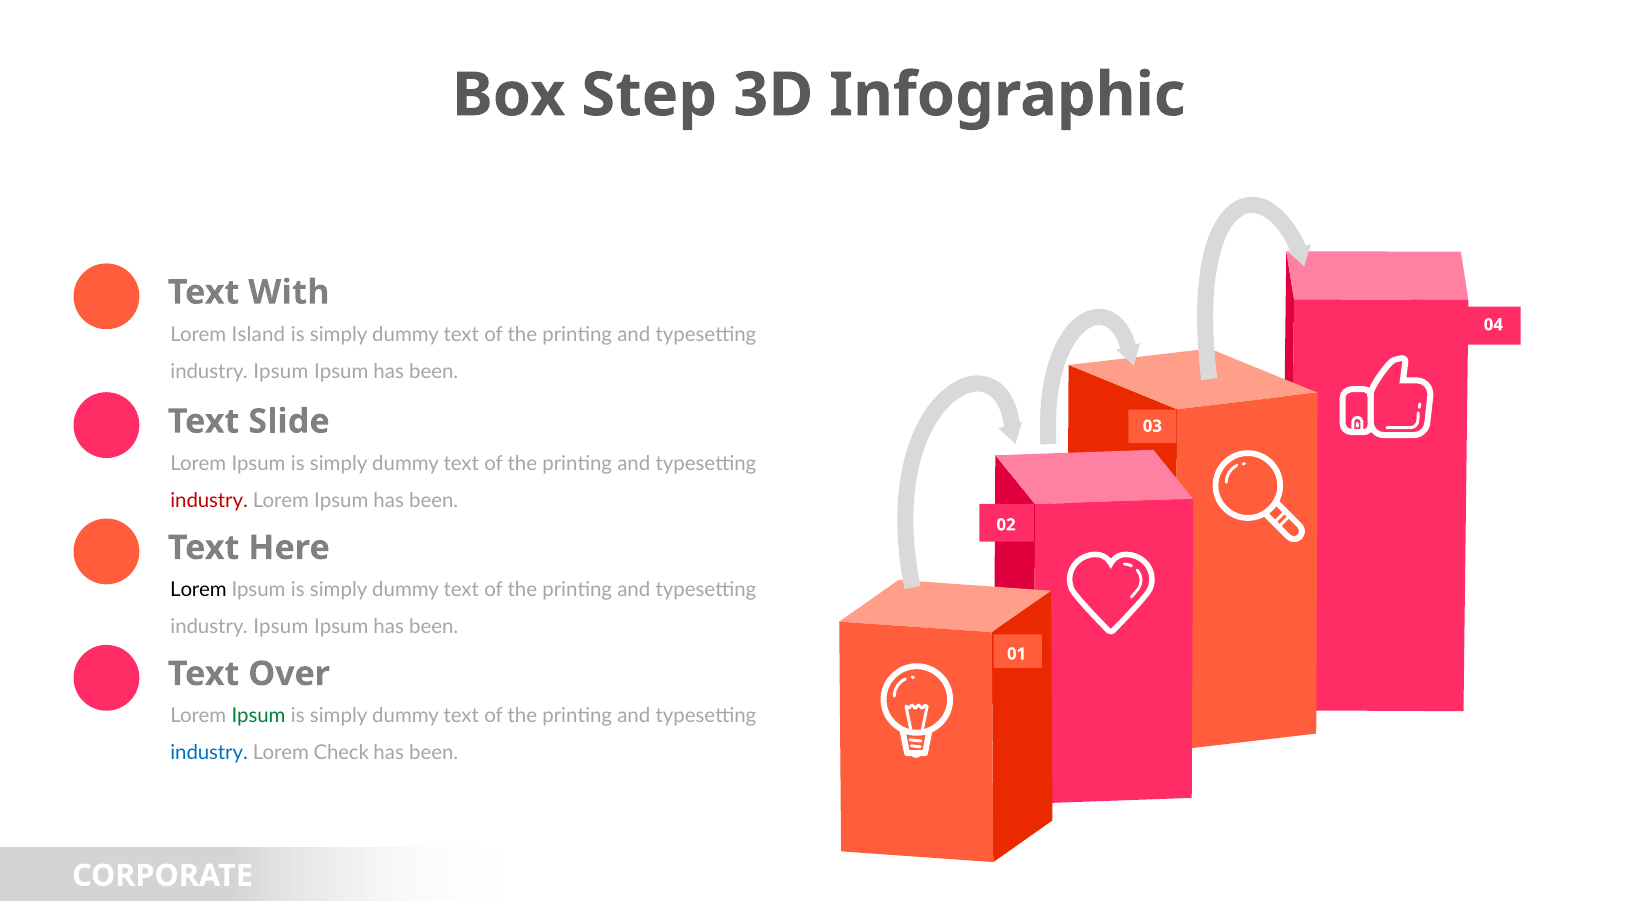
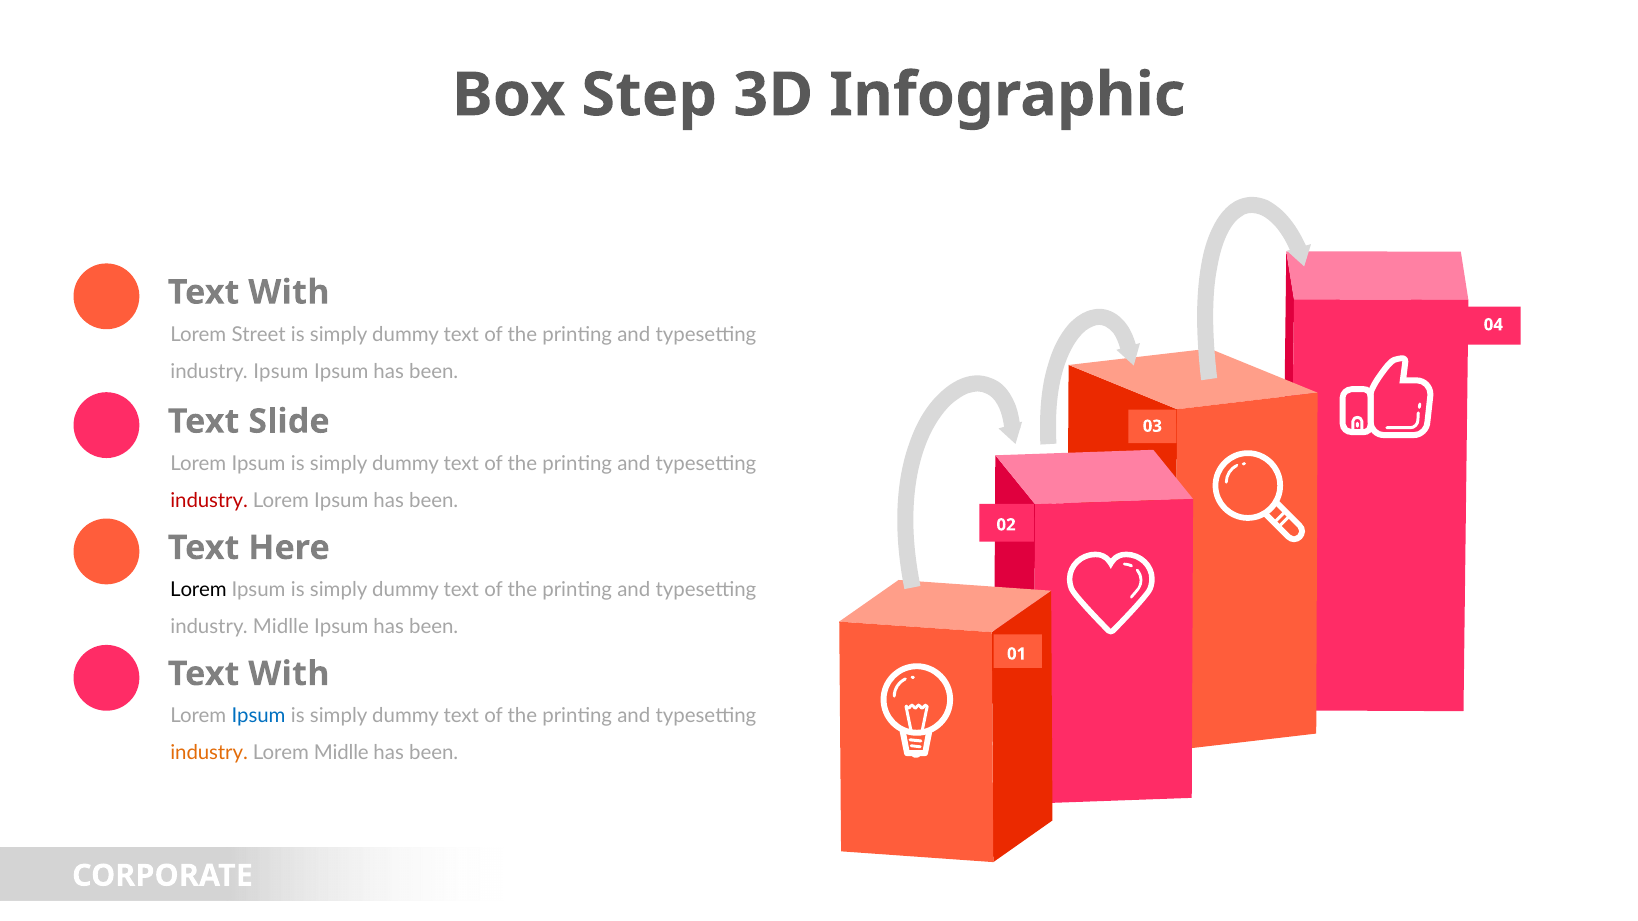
Island: Island -> Street
Ipsum at (281, 627): Ipsum -> Midlle
Over at (289, 674): Over -> With
Ipsum at (259, 716) colour: green -> blue
industry at (209, 753) colour: blue -> orange
Lorem Check: Check -> Midlle
